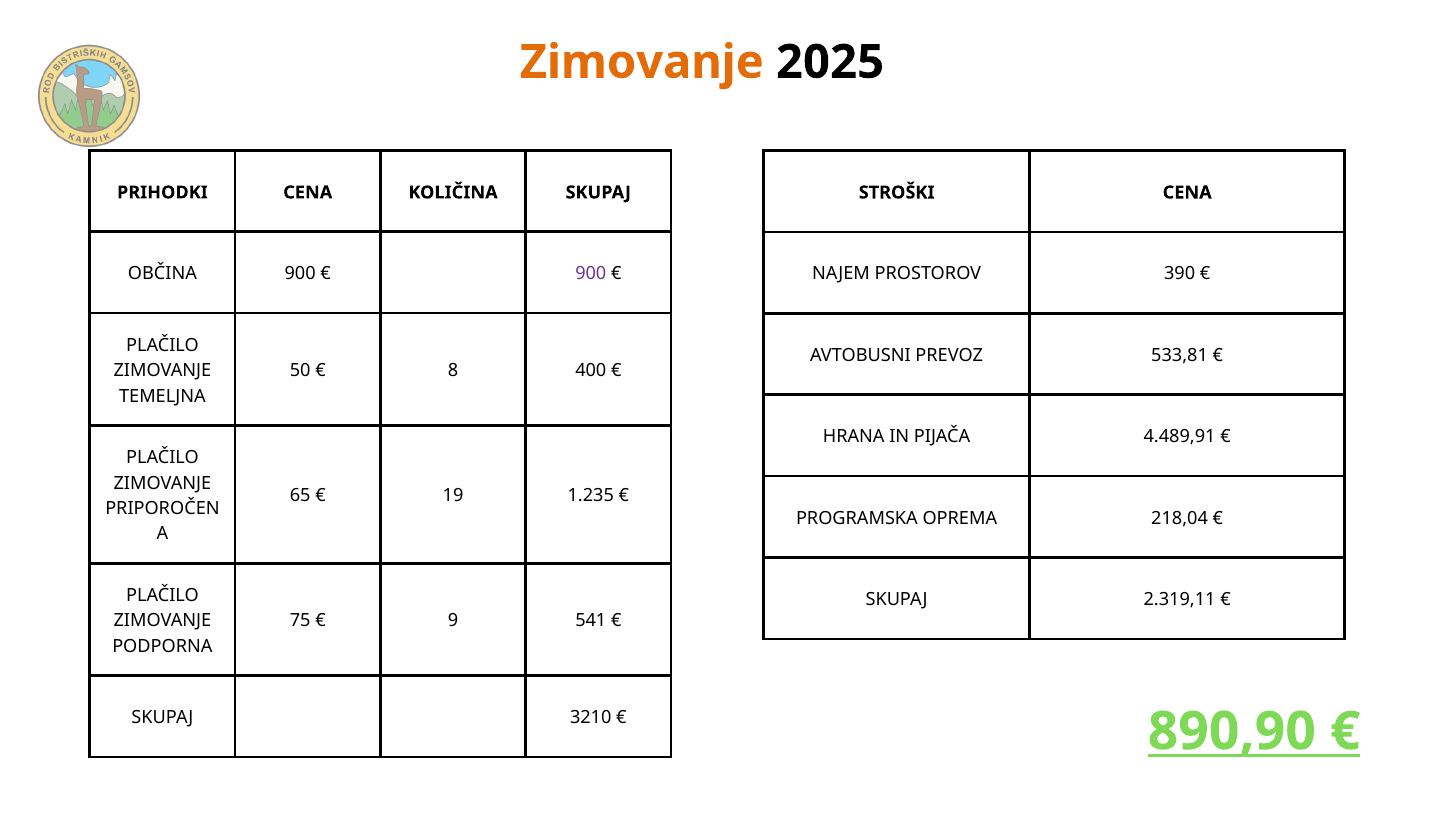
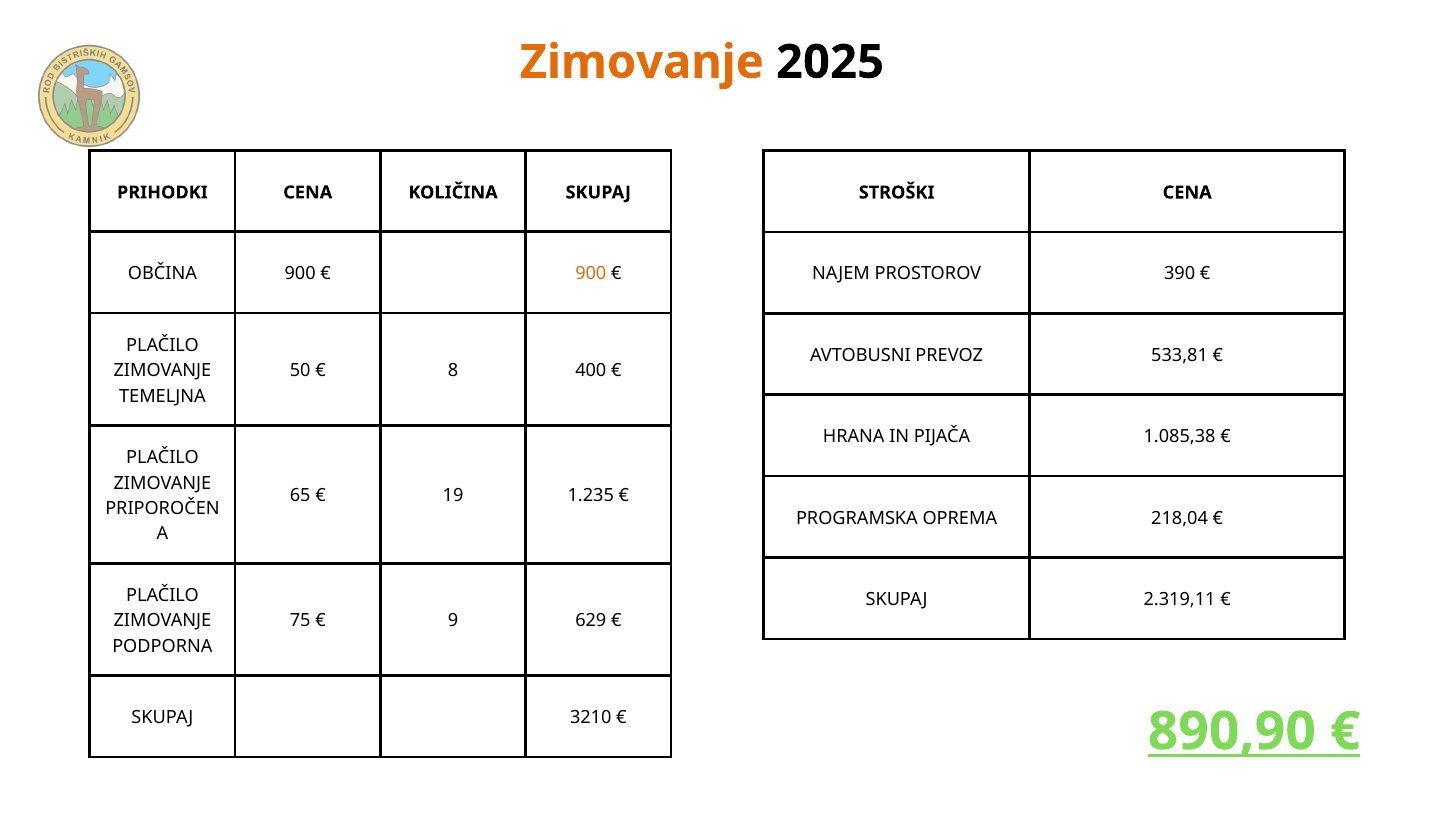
900 at (591, 274) colour: purple -> orange
4.489,91: 4.489,91 -> 1.085,38
541: 541 -> 629
